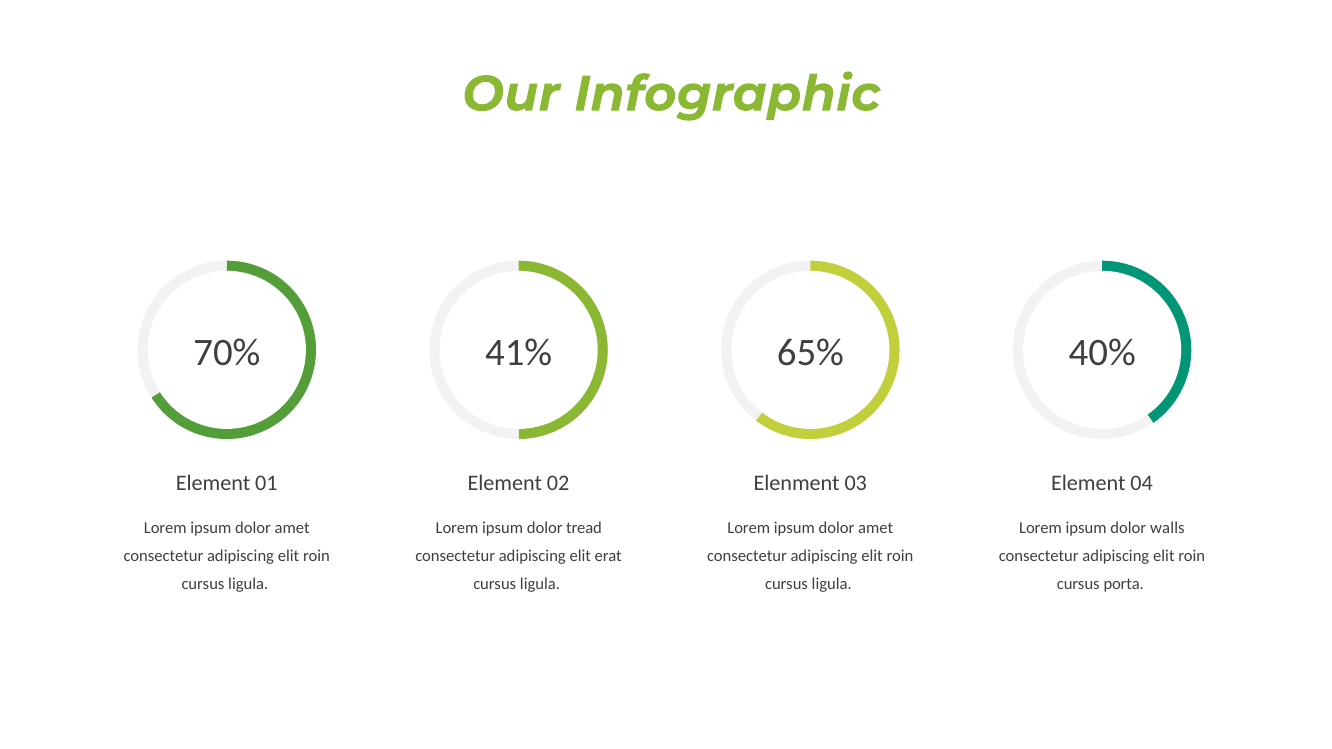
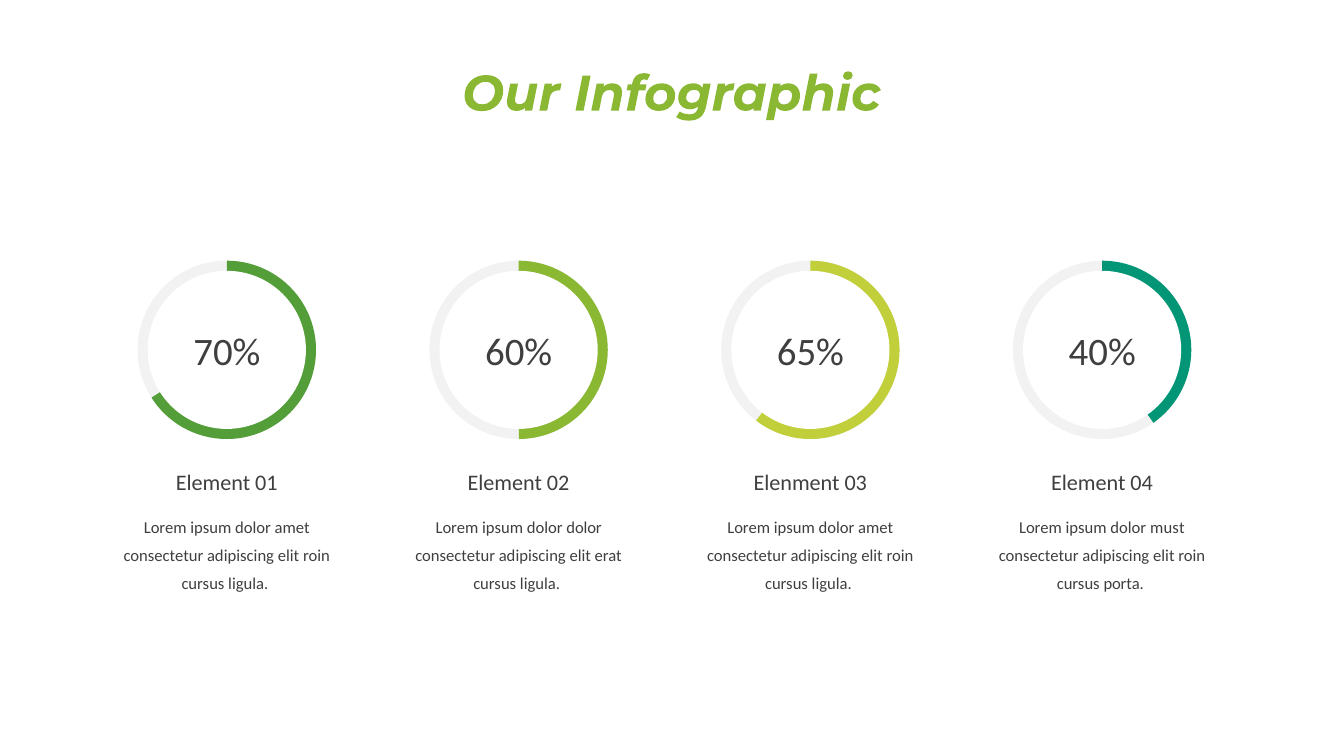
41%: 41% -> 60%
dolor tread: tread -> dolor
walls: walls -> must
